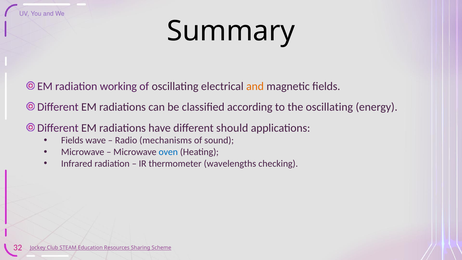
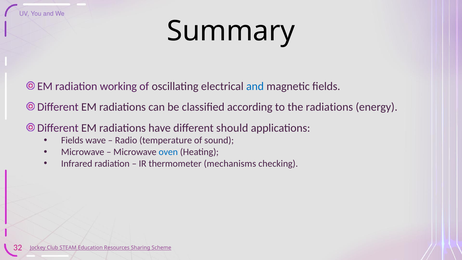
and at (255, 86) colour: orange -> blue
the oscillating: oscillating -> radiations
mechanisms: mechanisms -> temperature
wavelengths: wavelengths -> mechanisms
